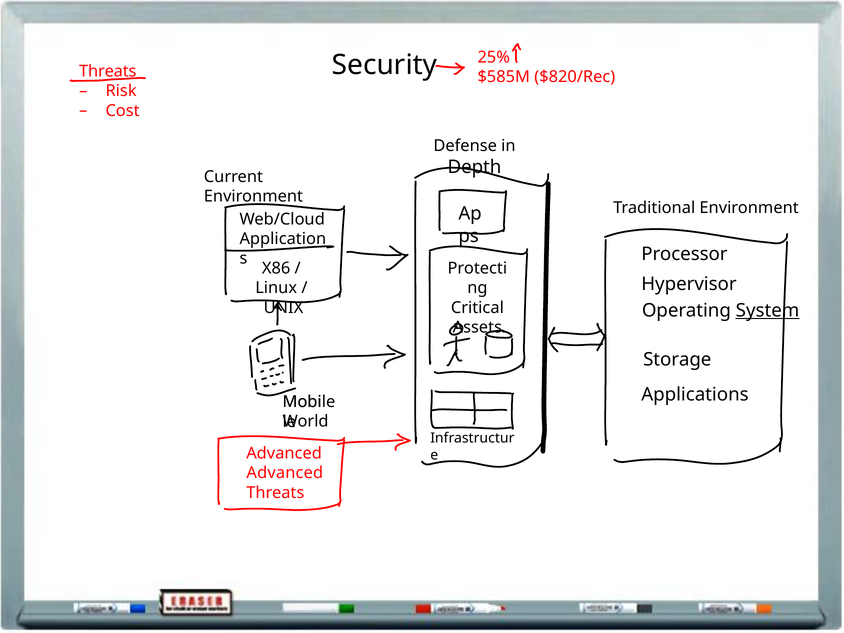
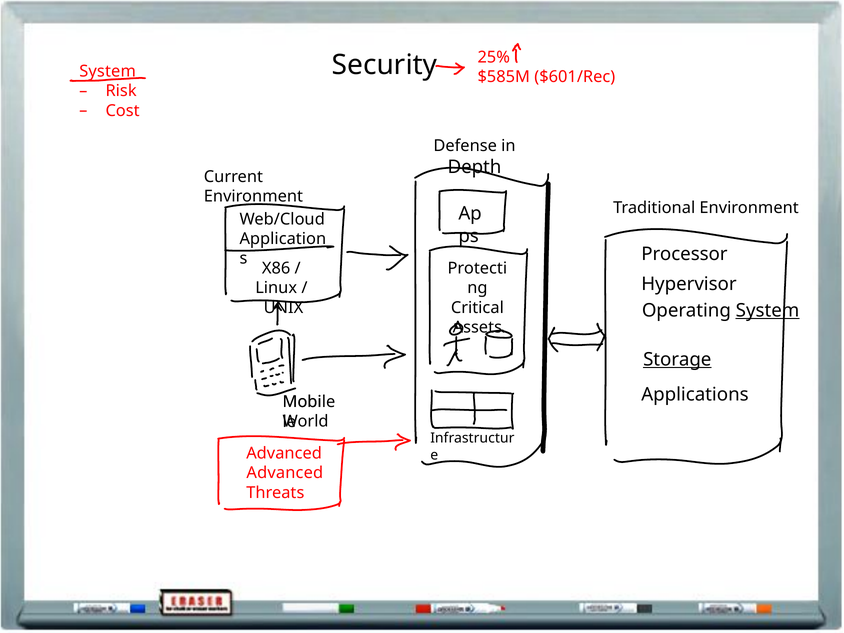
Threats at (108, 71): Threats -> System
$820/Rec: $820/Rec -> $601/Rec
Storage underline: none -> present
